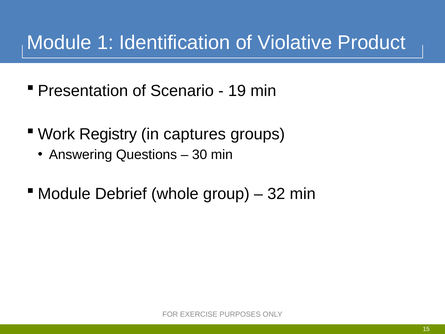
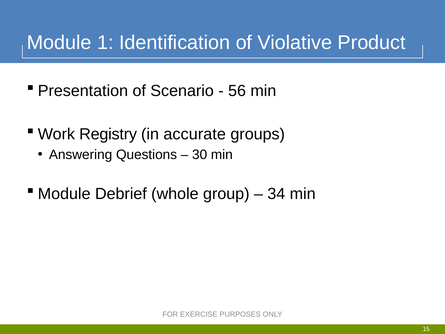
19: 19 -> 56
captures: captures -> accurate
32: 32 -> 34
